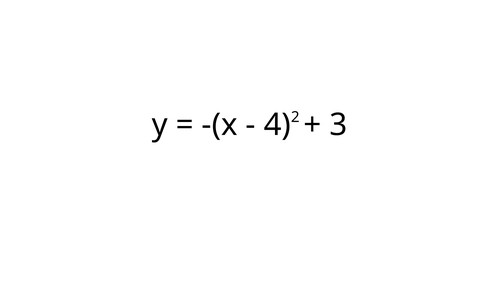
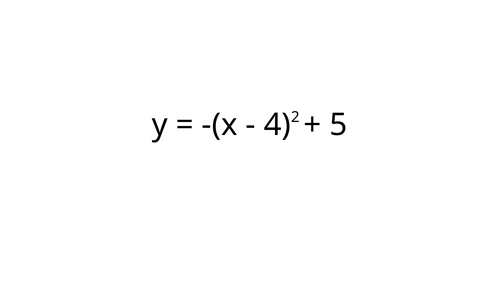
3: 3 -> 5
